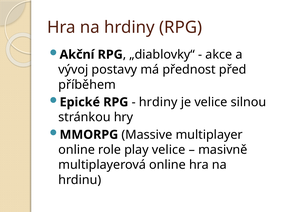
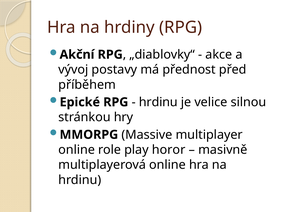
hrdiny at (158, 102): hrdiny -> hrdinu
play velice: velice -> horor
